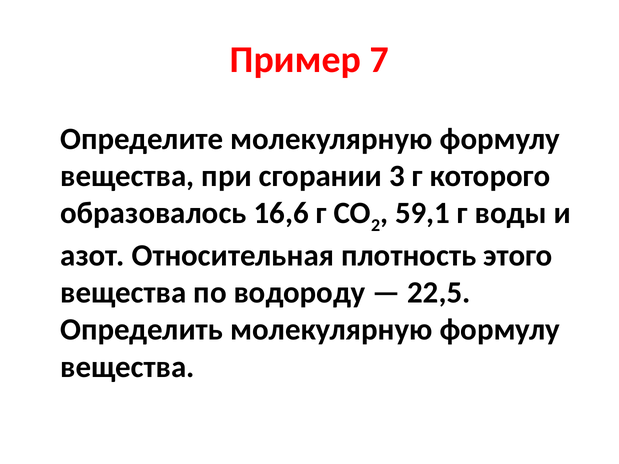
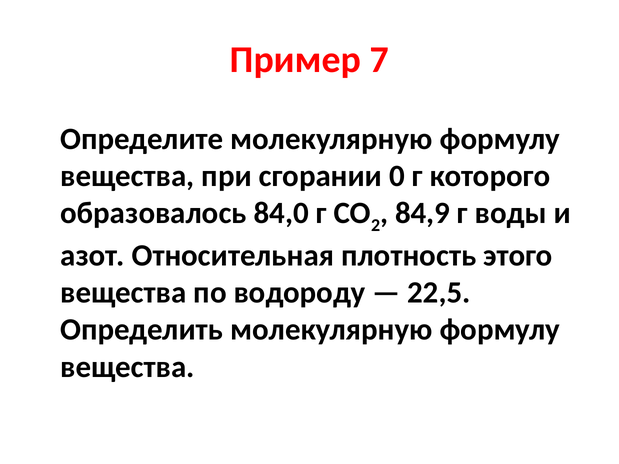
3: 3 -> 0
16,6: 16,6 -> 84,0
59,1: 59,1 -> 84,9
